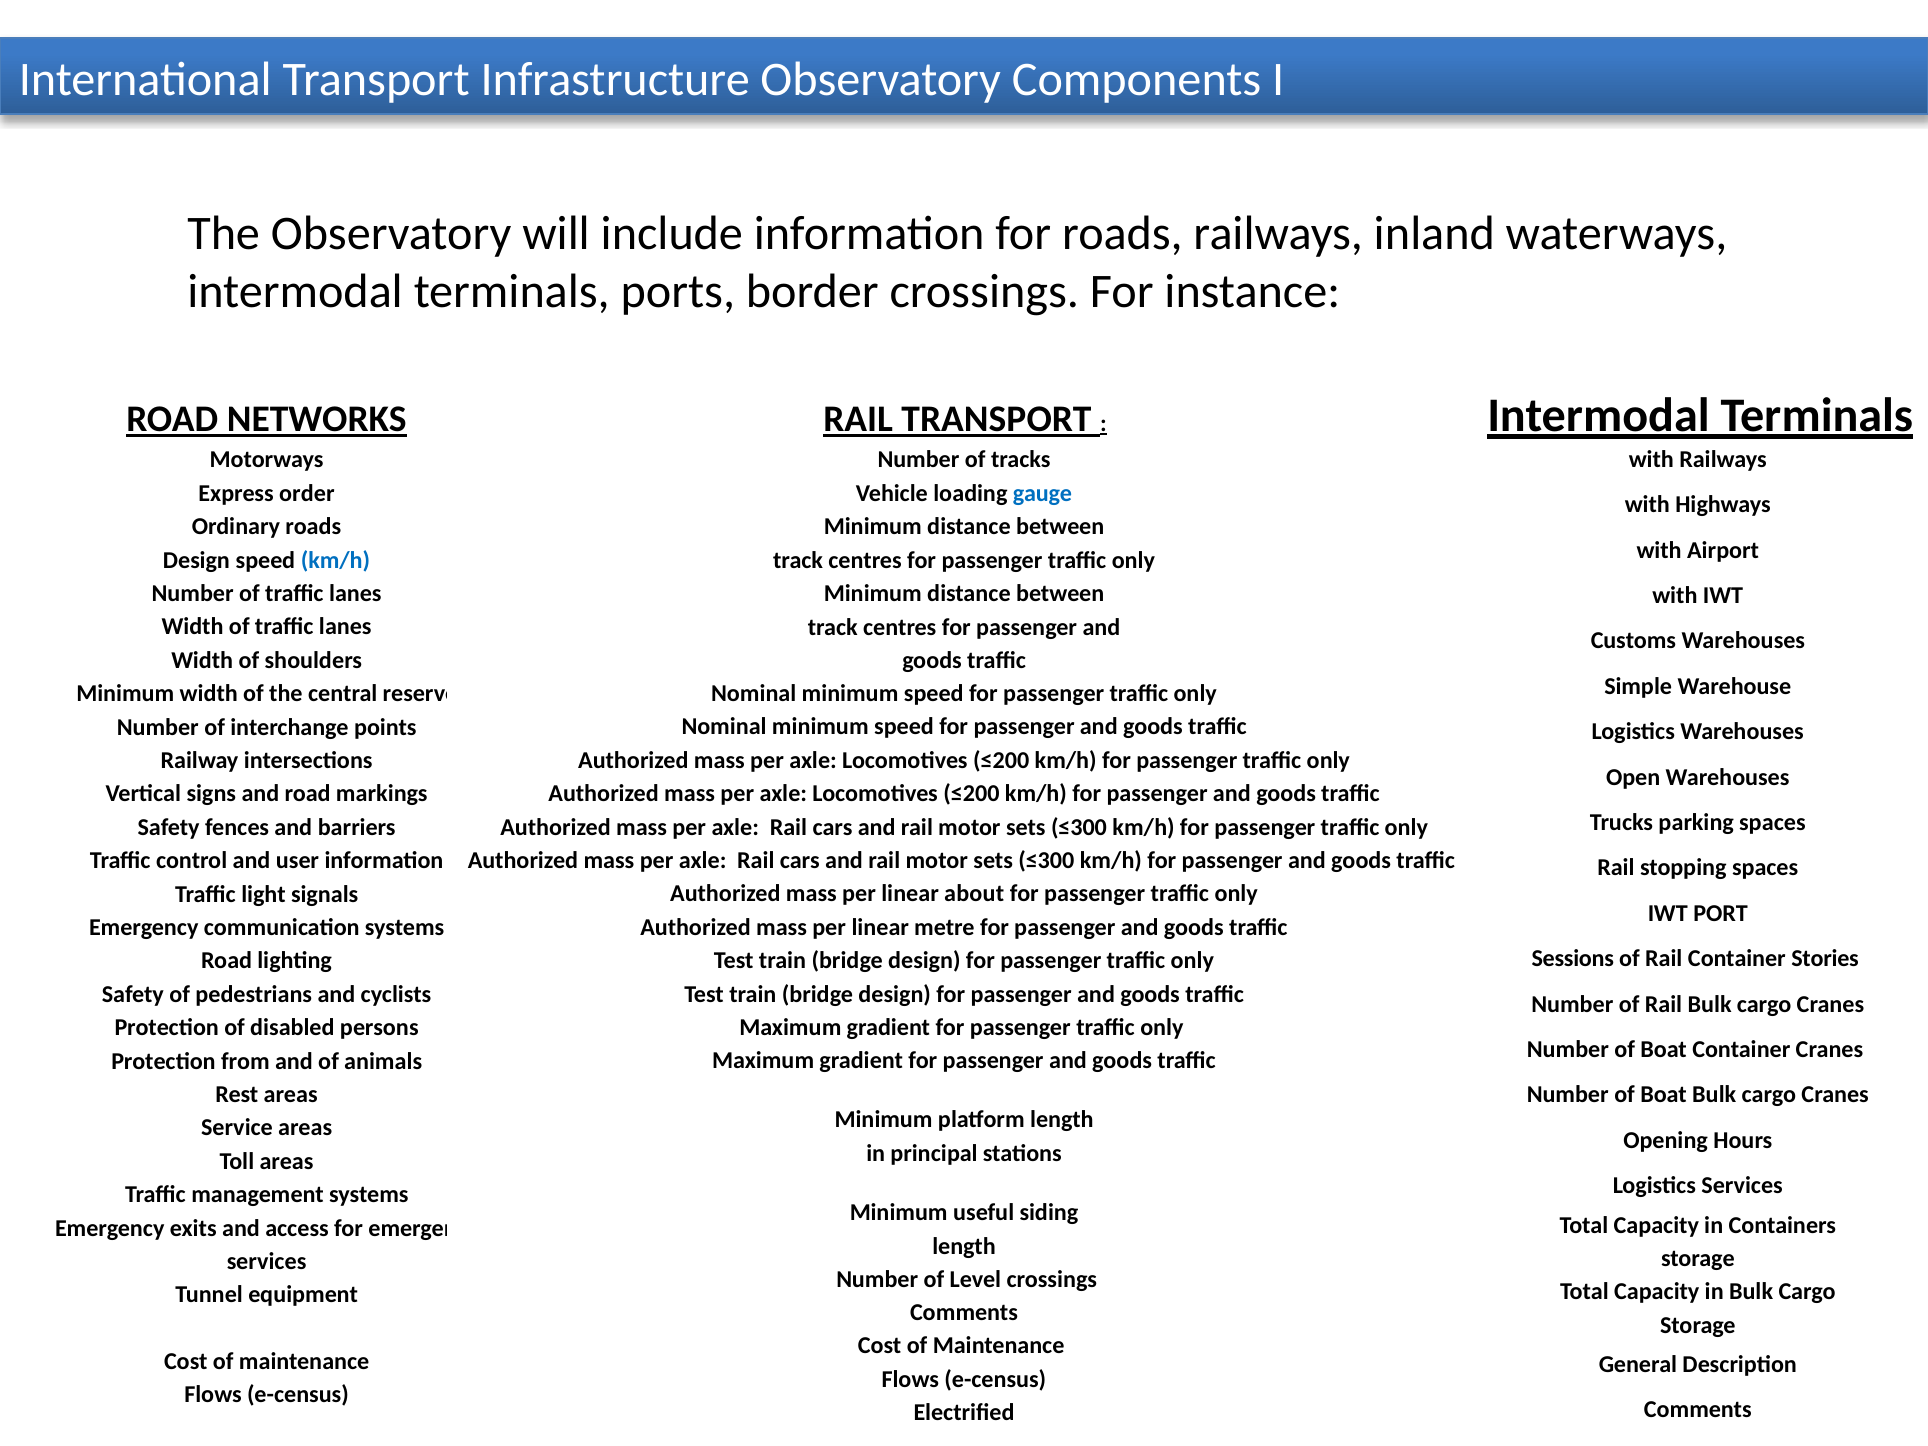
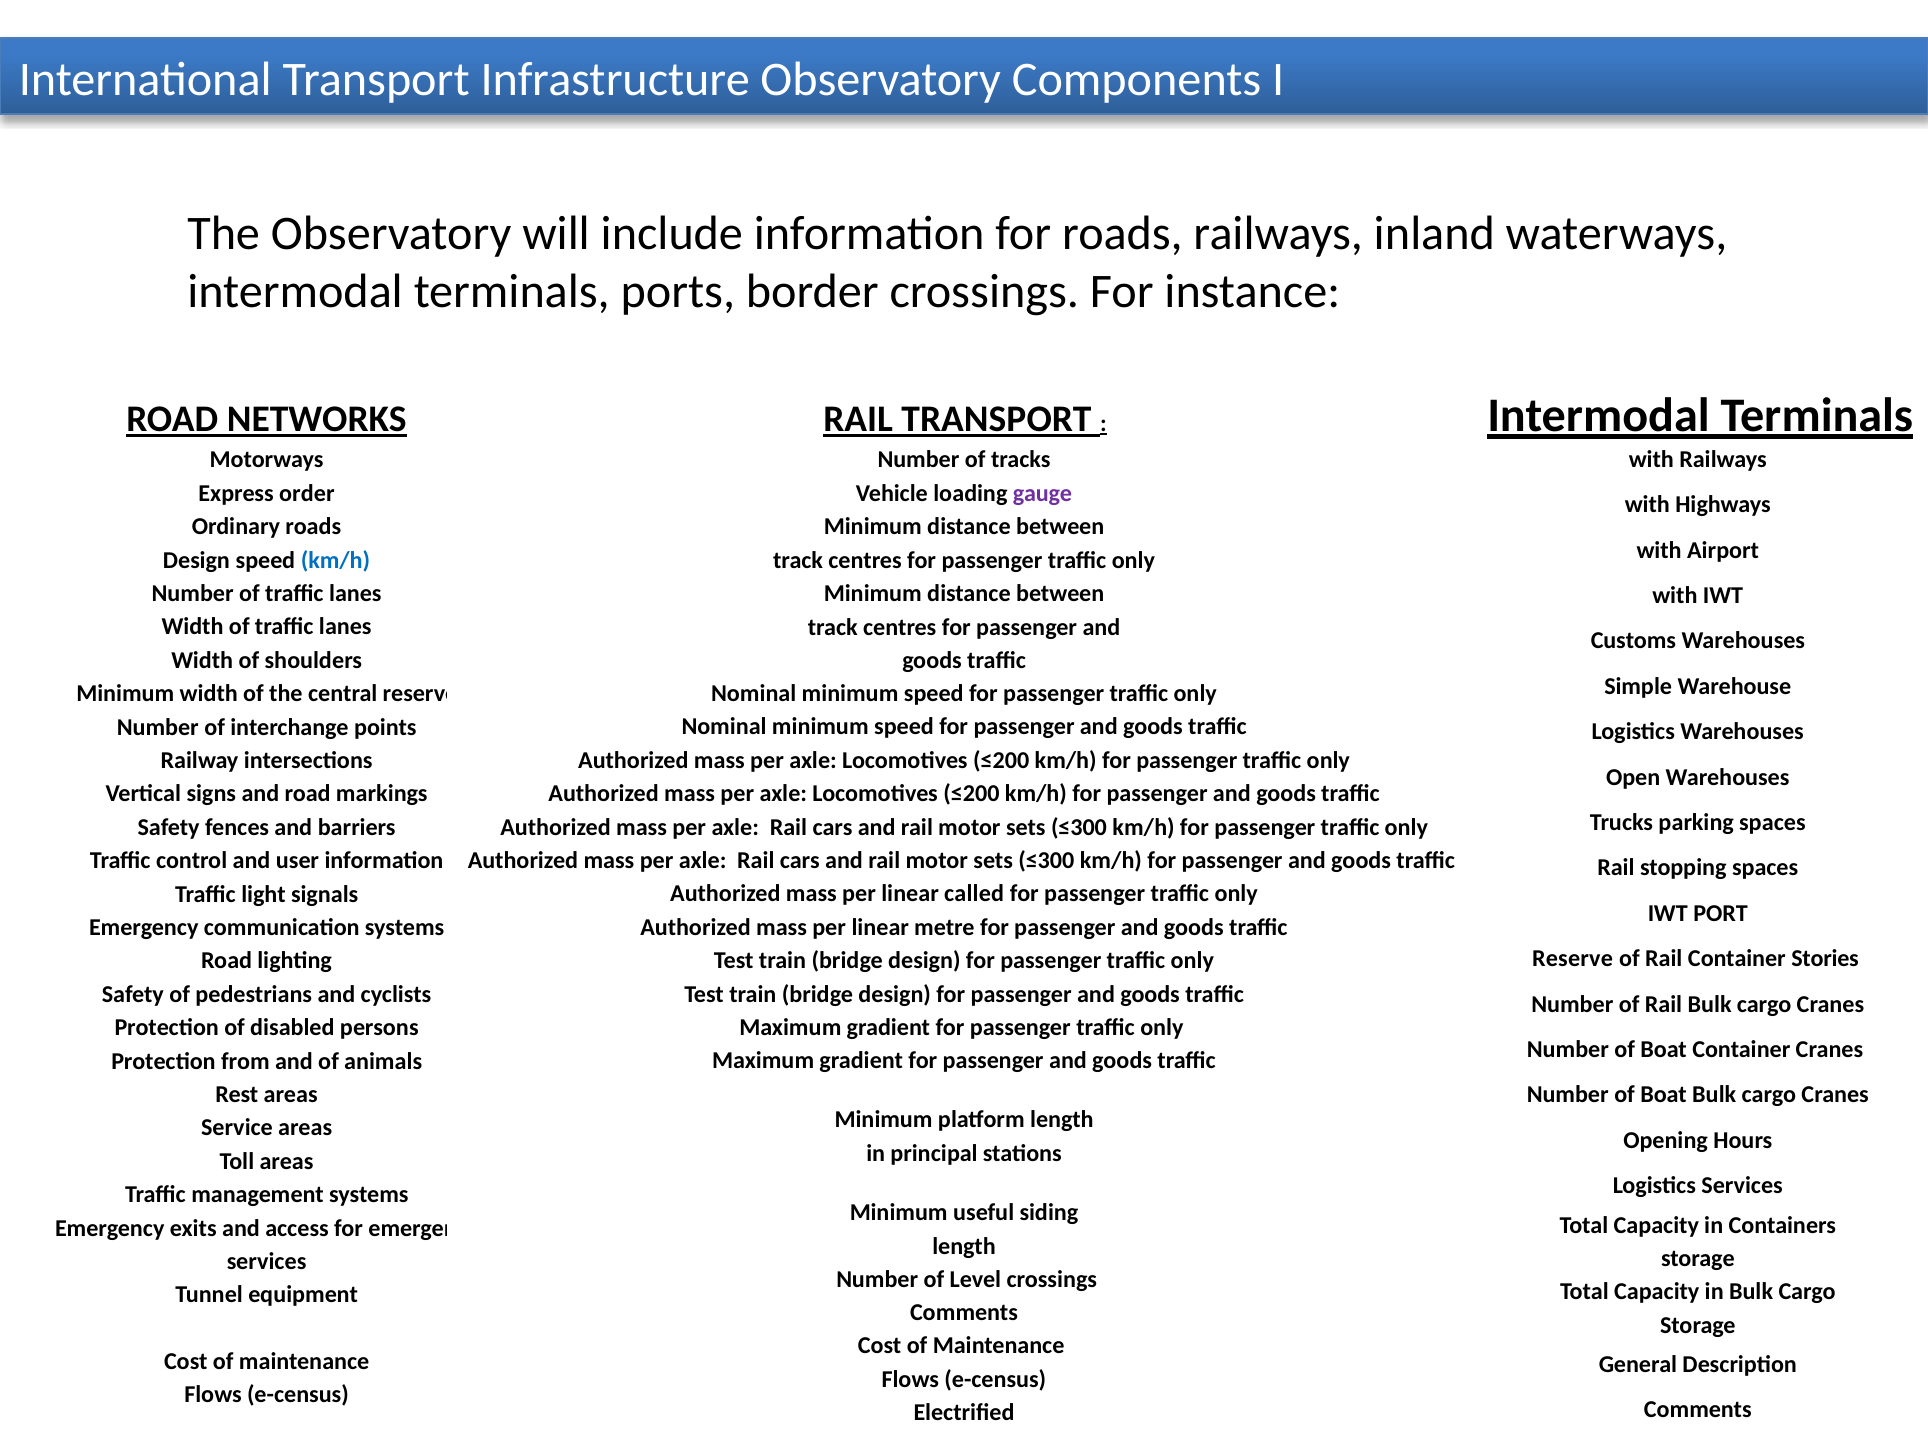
gauge colour: blue -> purple
about: about -> called
Sessions at (1573, 959): Sessions -> Reserve
